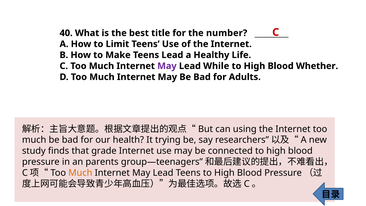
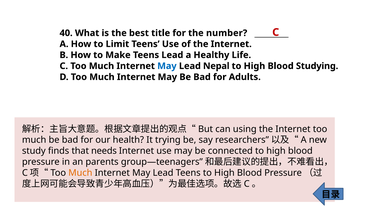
May at (167, 66) colour: purple -> blue
While: While -> Nepal
Whether: Whether -> Studying
grade: grade -> needs
